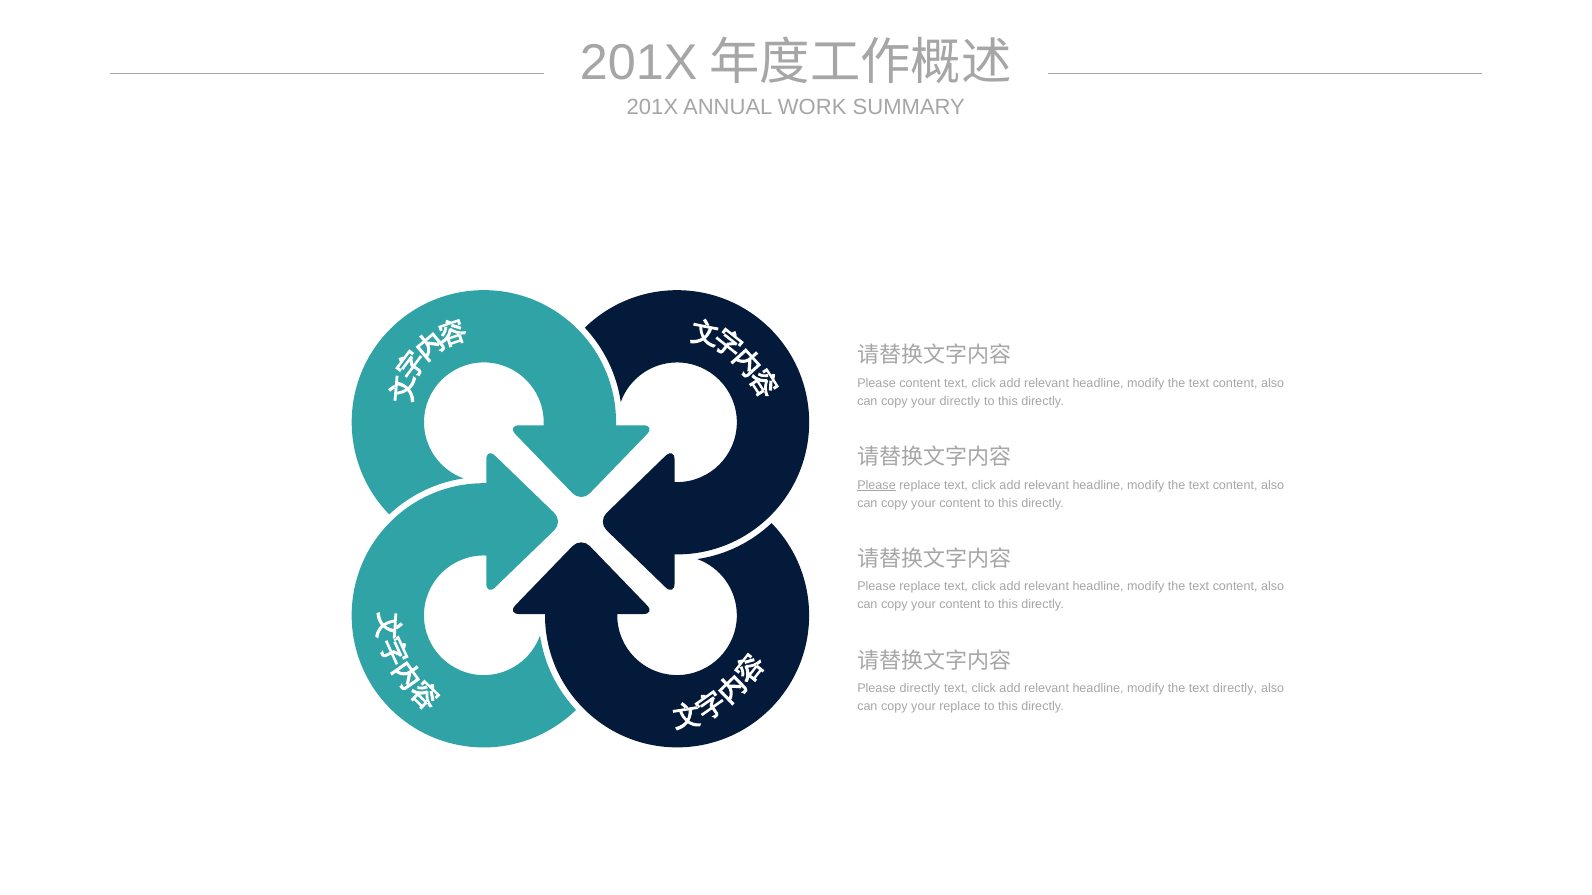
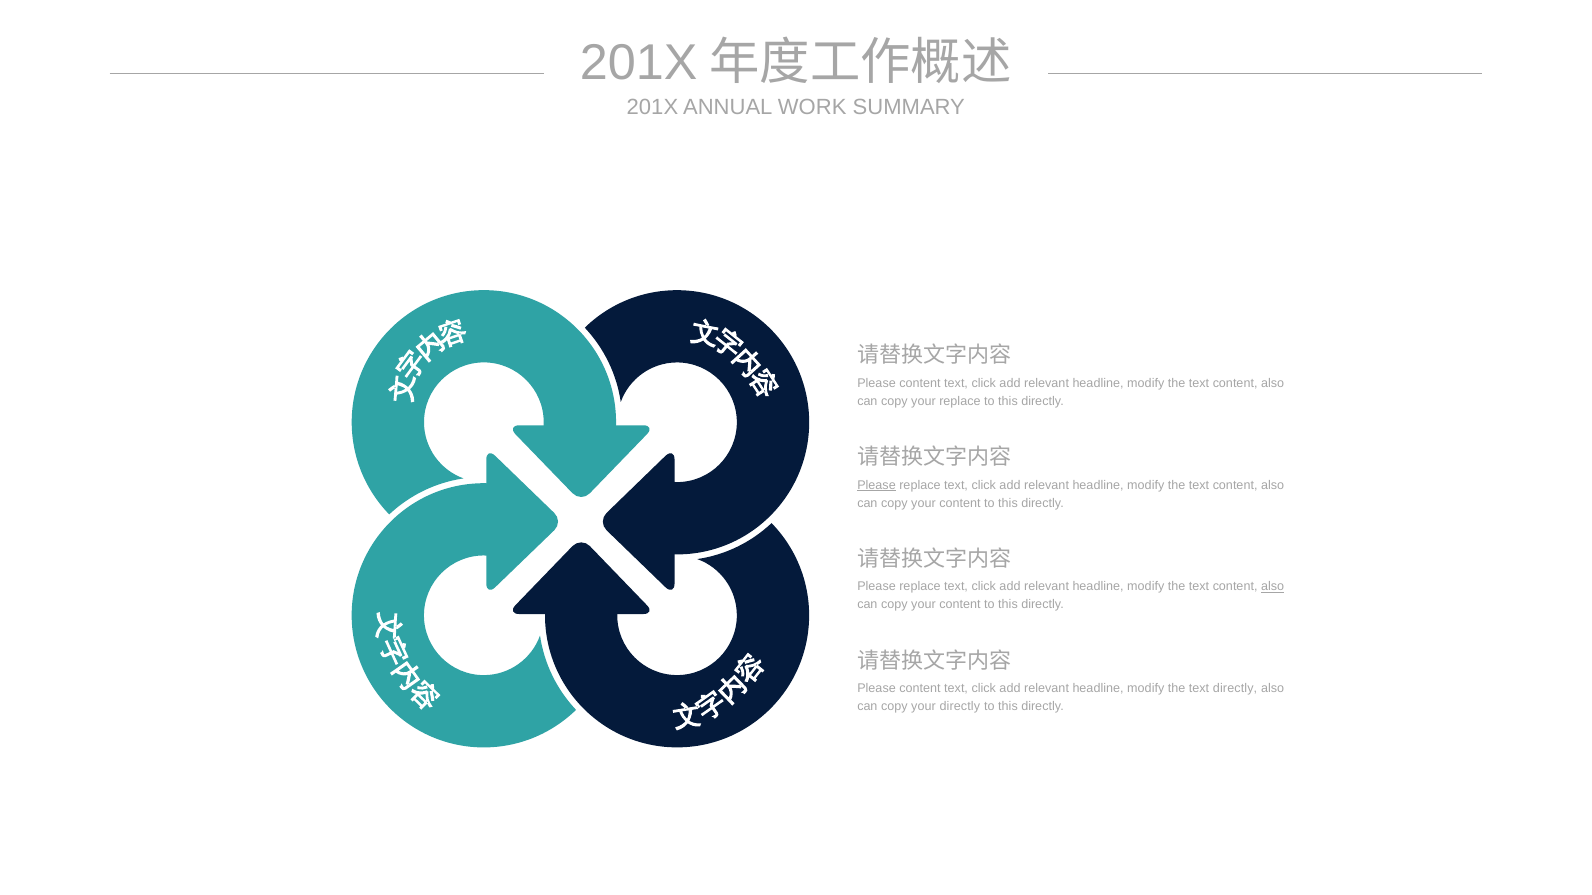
your directly: directly -> replace
also at (1273, 587) underline: none -> present
directly at (920, 689): directly -> content
your replace: replace -> directly
